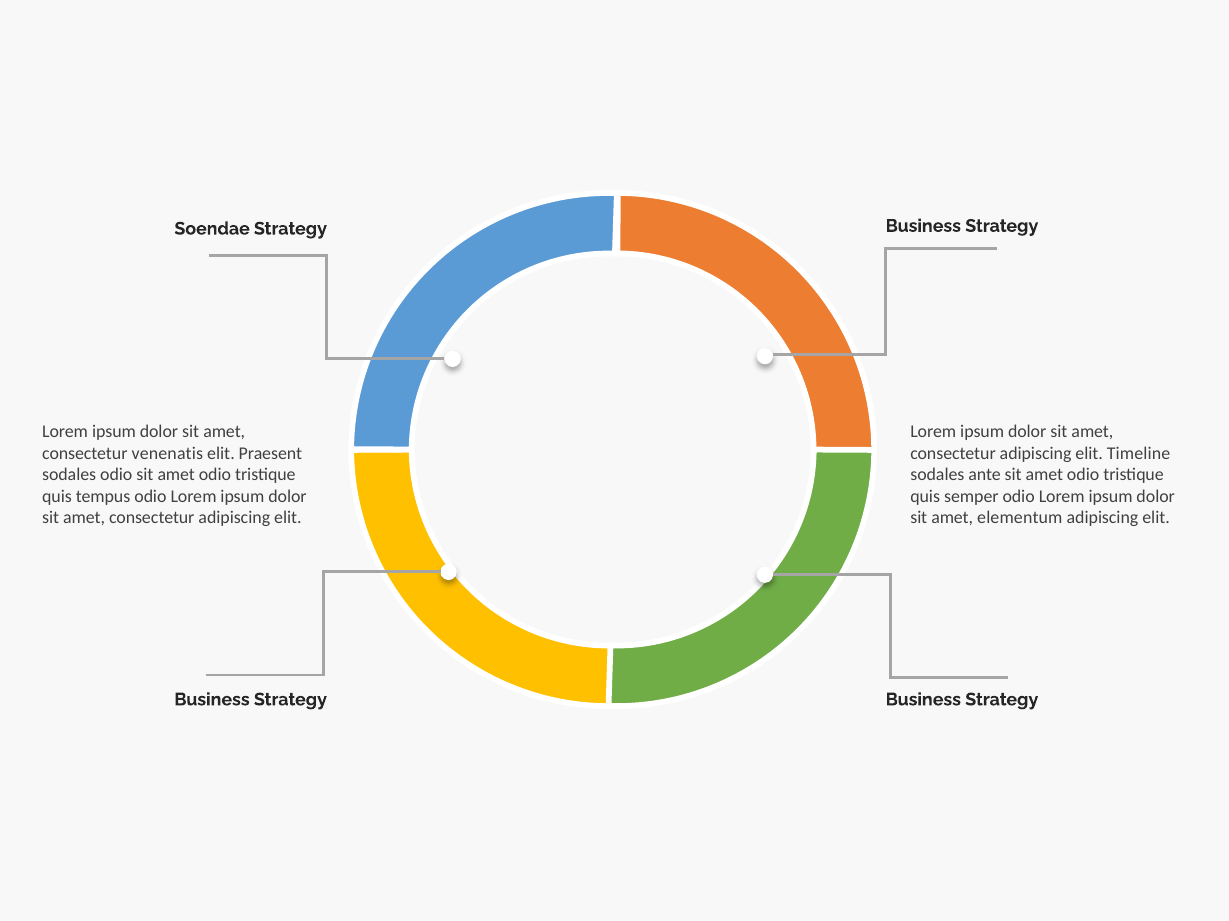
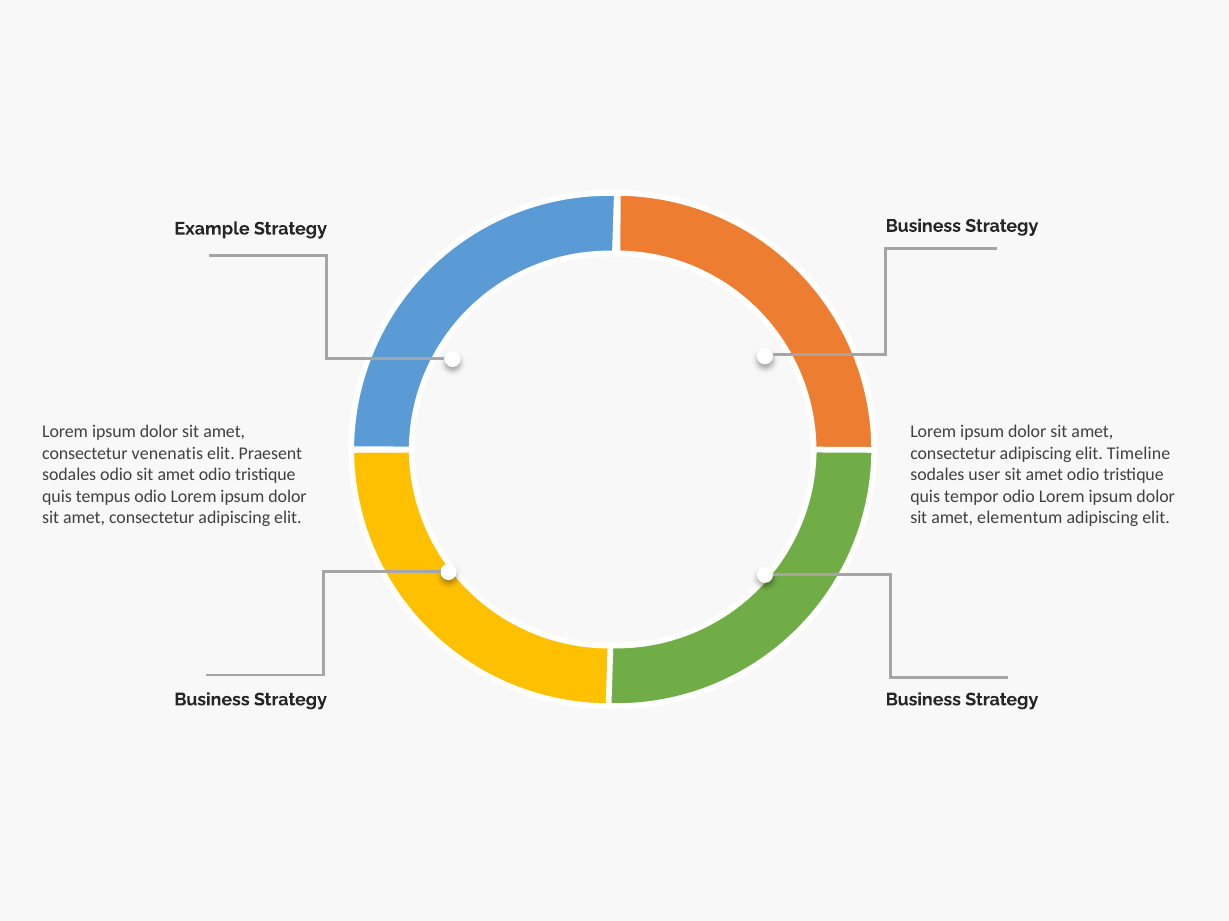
Soendae: Soendae -> Example
ante: ante -> user
semper: semper -> tempor
